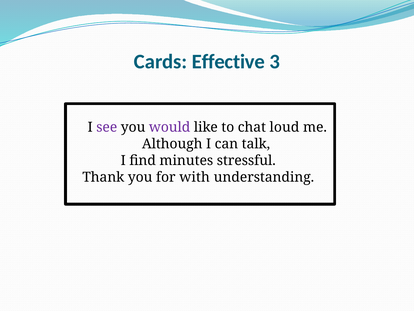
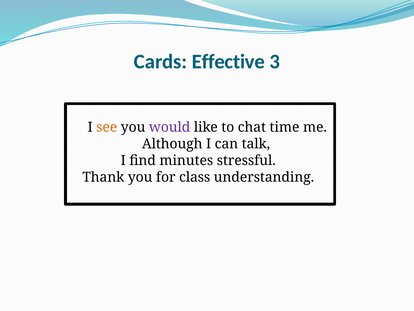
see colour: purple -> orange
loud: loud -> time
with: with -> class
